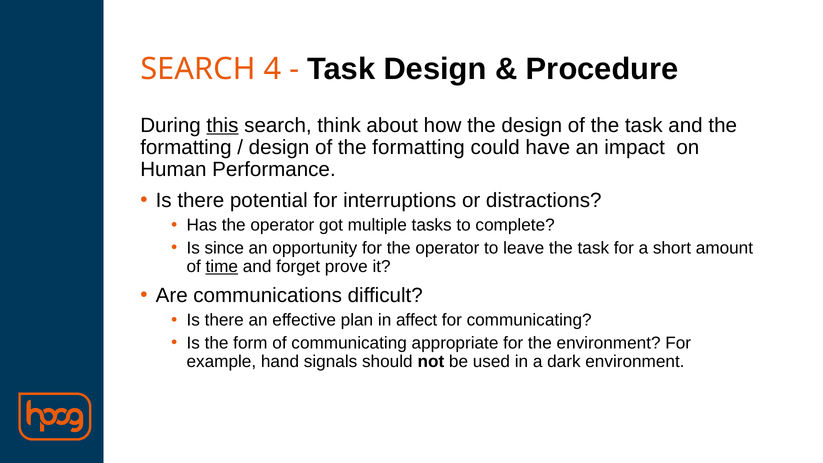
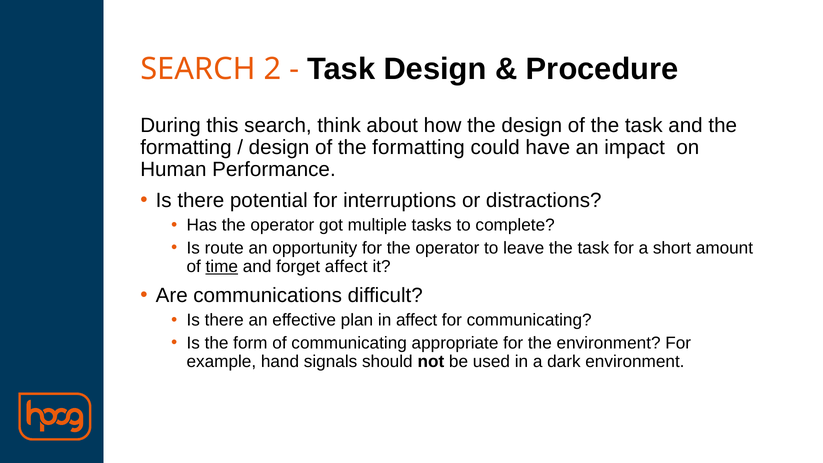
4: 4 -> 2
this underline: present -> none
since: since -> route
forget prove: prove -> affect
